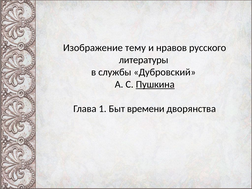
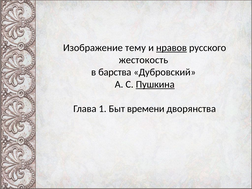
нравов underline: none -> present
литературы: литературы -> жестокость
службы: службы -> барства
